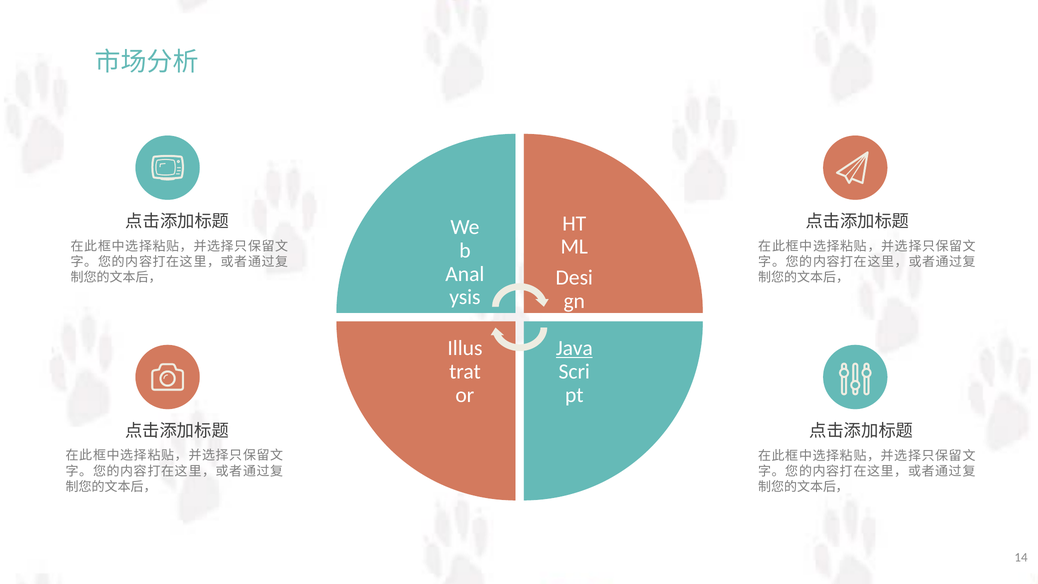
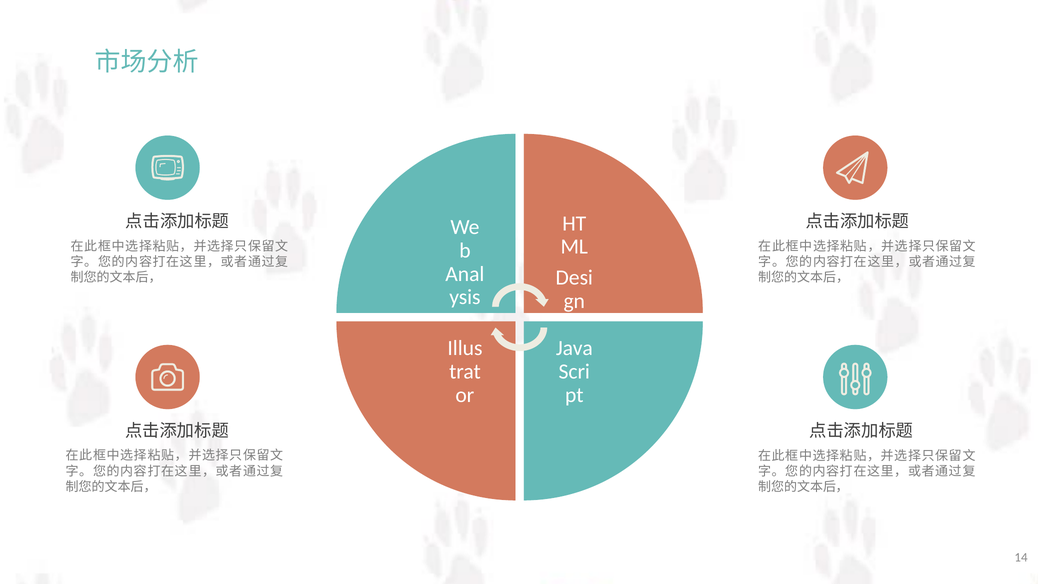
Java underline: present -> none
